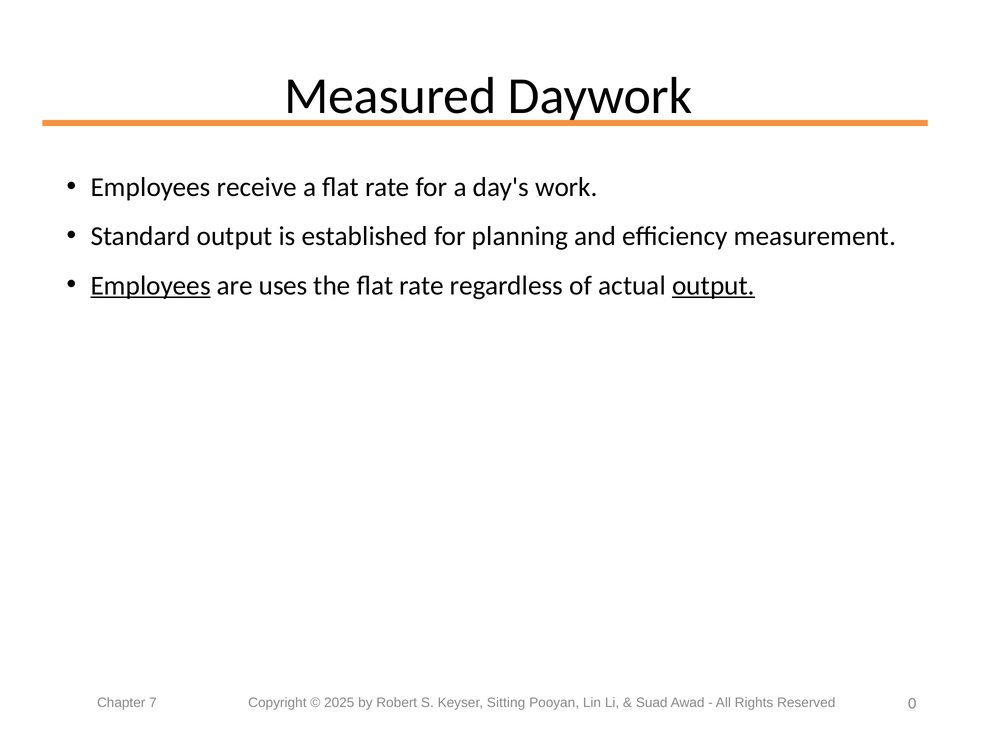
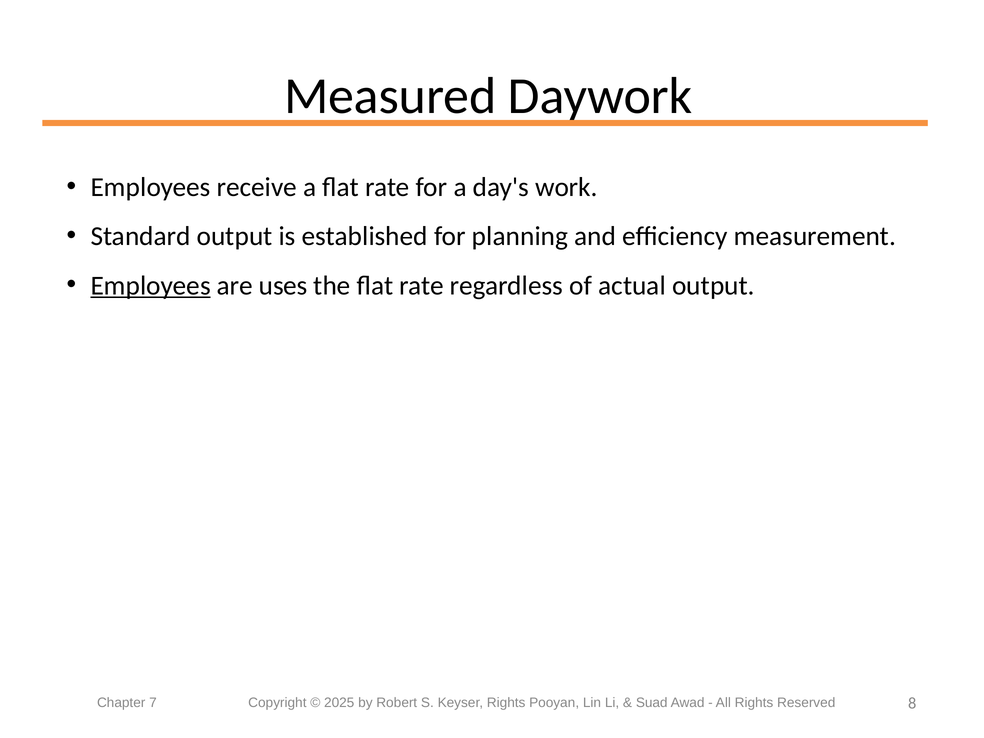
output at (713, 286) underline: present -> none
Keyser Sitting: Sitting -> Rights
0: 0 -> 8
